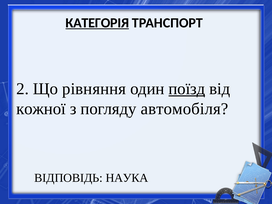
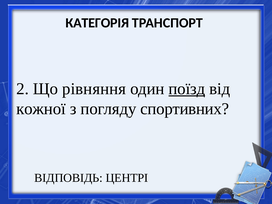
КАТЕГОРІЯ underline: present -> none
автомобіля: автомобіля -> спортивних
НАУКА: НАУКА -> ЦЕНТРІ
